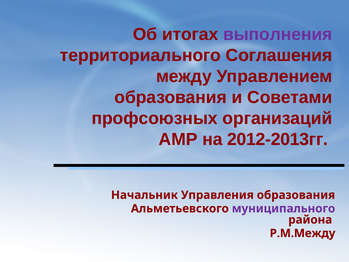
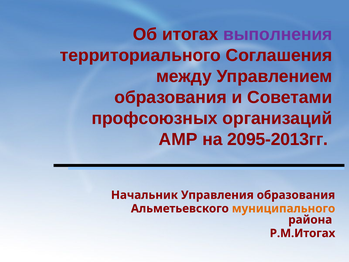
2012-2013гг: 2012-2013гг -> 2095-2013гг
муниципального colour: purple -> orange
Р.М.Между: Р.М.Между -> Р.М.Итогах
